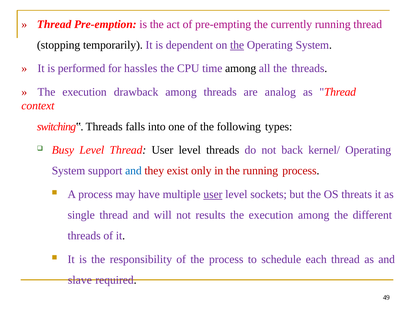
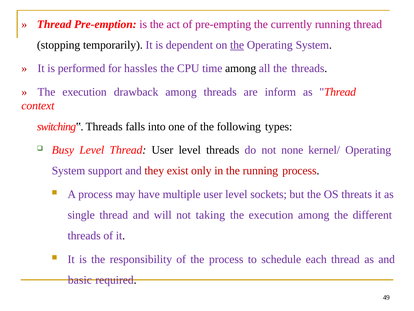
analog: analog -> inform
back: back -> none
and at (133, 171) colour: blue -> purple
user at (213, 194) underline: present -> none
results: results -> taking
slave: slave -> basic
